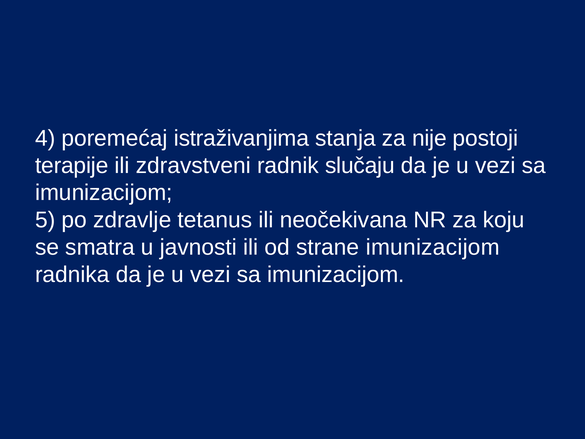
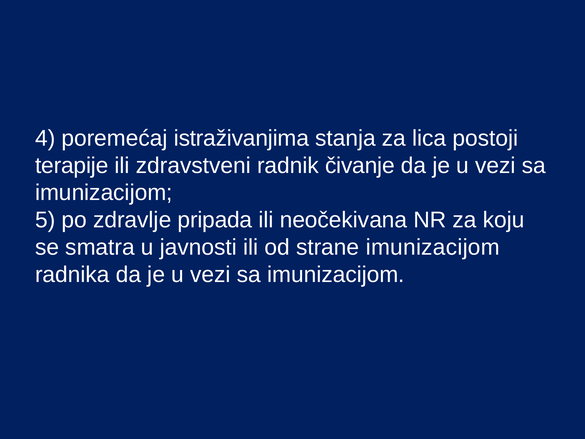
nije: nije -> lica
slučaju: slučaju -> čivanje
tetanus: tetanus -> pripada
